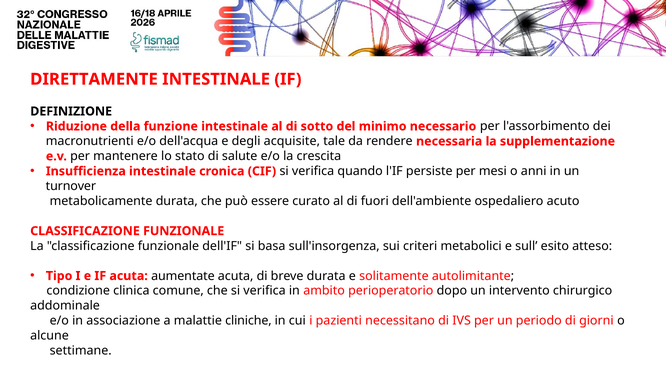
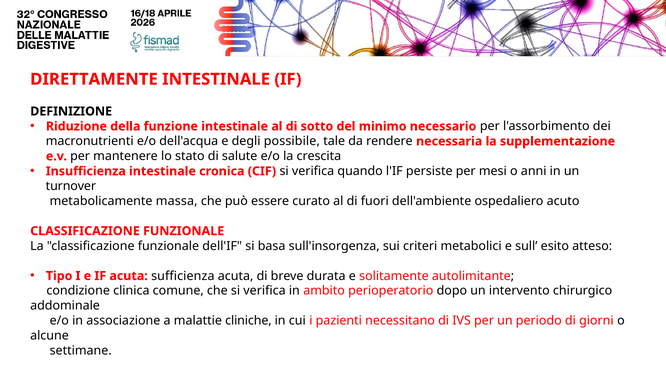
acquisite: acquisite -> possibile
metabolicamente durata: durata -> massa
aumentate: aumentate -> sufficienza
